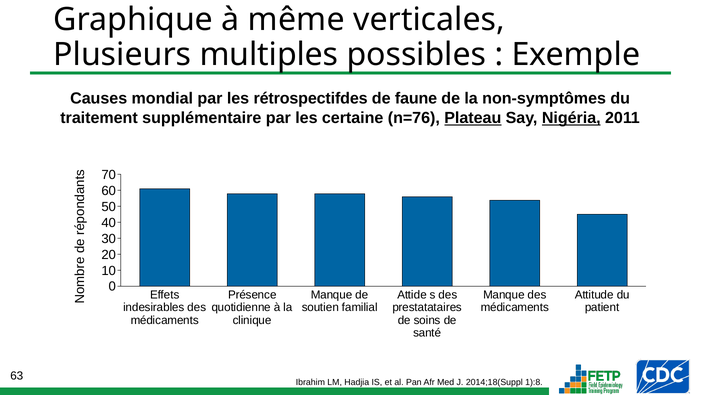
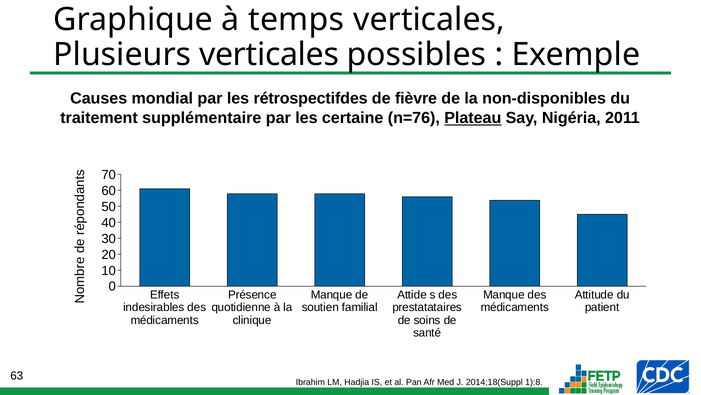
même: même -> temps
Plusieurs multiples: multiples -> verticales
faune: faune -> fièvre
non-symptômes: non-symptômes -> non-disponibles
Nigéria underline: present -> none
